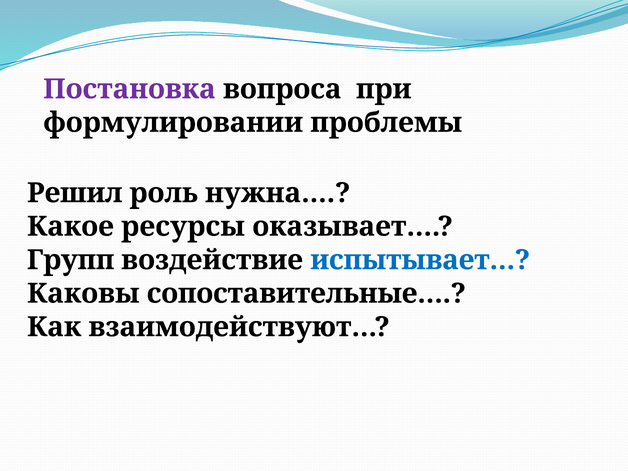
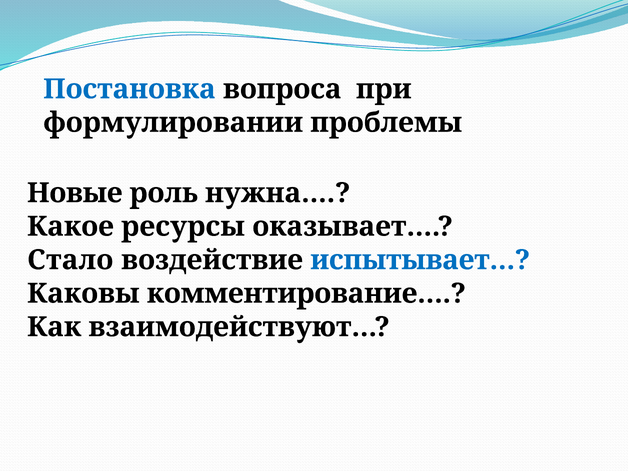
Постановка colour: purple -> blue
Решил: Решил -> Новые
Групп: Групп -> Стало
сопоставительные…: сопоставительные… -> комментирование…
